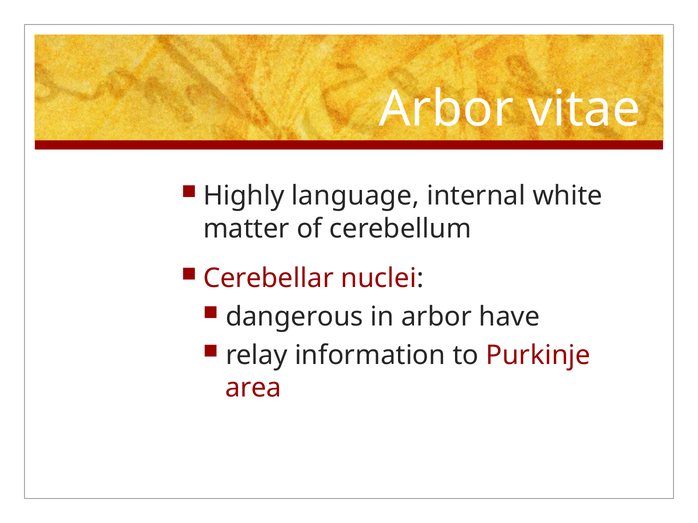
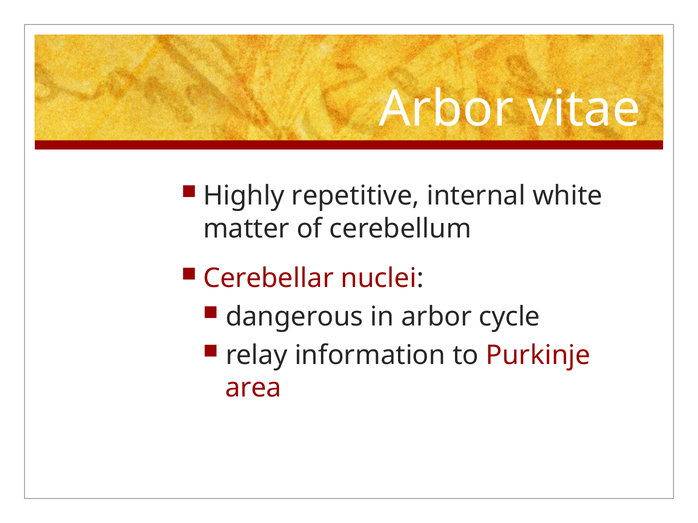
language: language -> repetitive
have: have -> cycle
